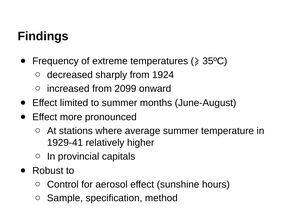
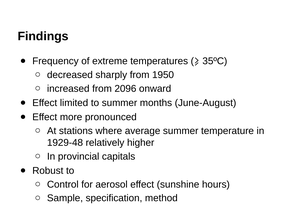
1924: 1924 -> 1950
2099: 2099 -> 2096
1929-41: 1929-41 -> 1929-48
